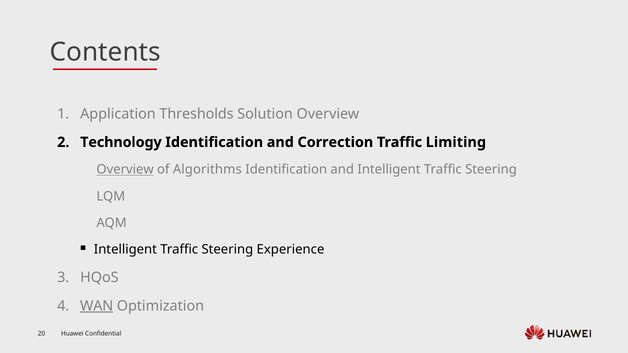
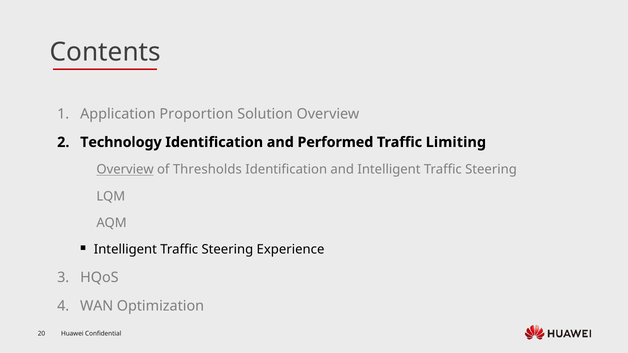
Thresholds: Thresholds -> Proportion
Correction: Correction -> Performed
Algorithms: Algorithms -> Thresholds
WAN underline: present -> none
